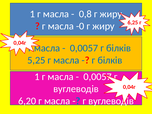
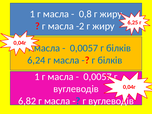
-0: -0 -> -2
5,25: 5,25 -> 6,24
6,20: 6,20 -> 6,82
